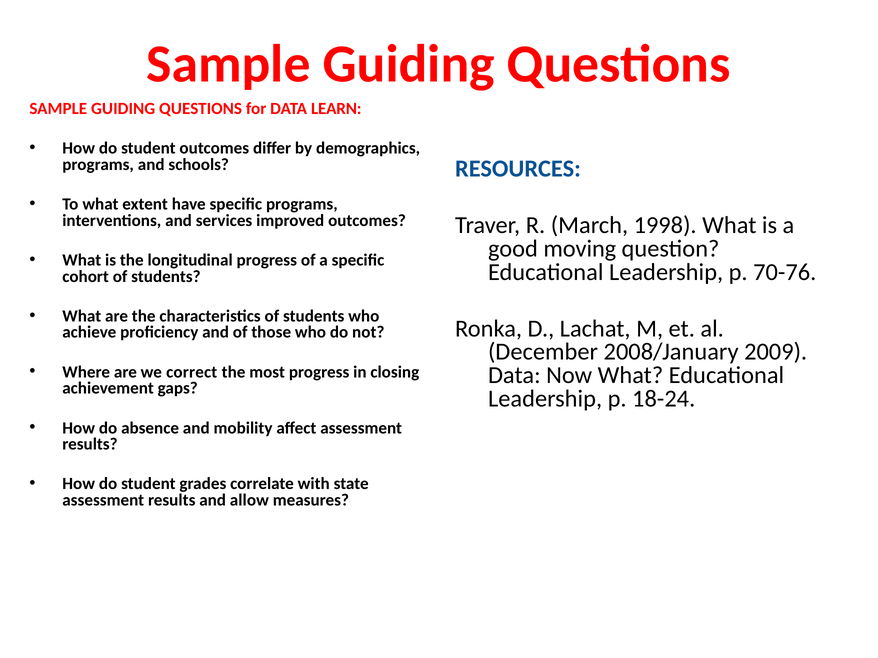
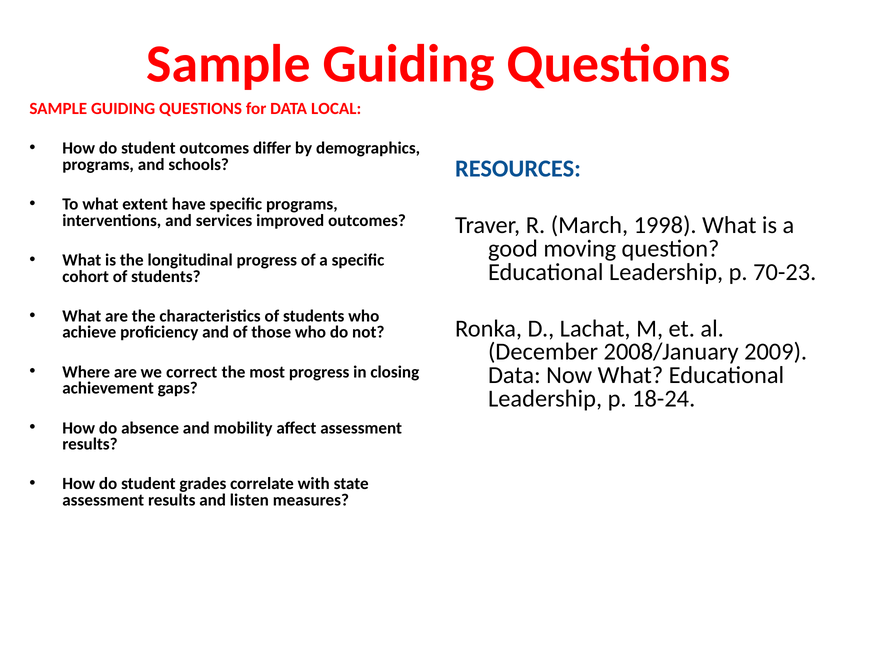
LEARN: LEARN -> LOCAL
70-76: 70-76 -> 70-23
allow: allow -> listen
